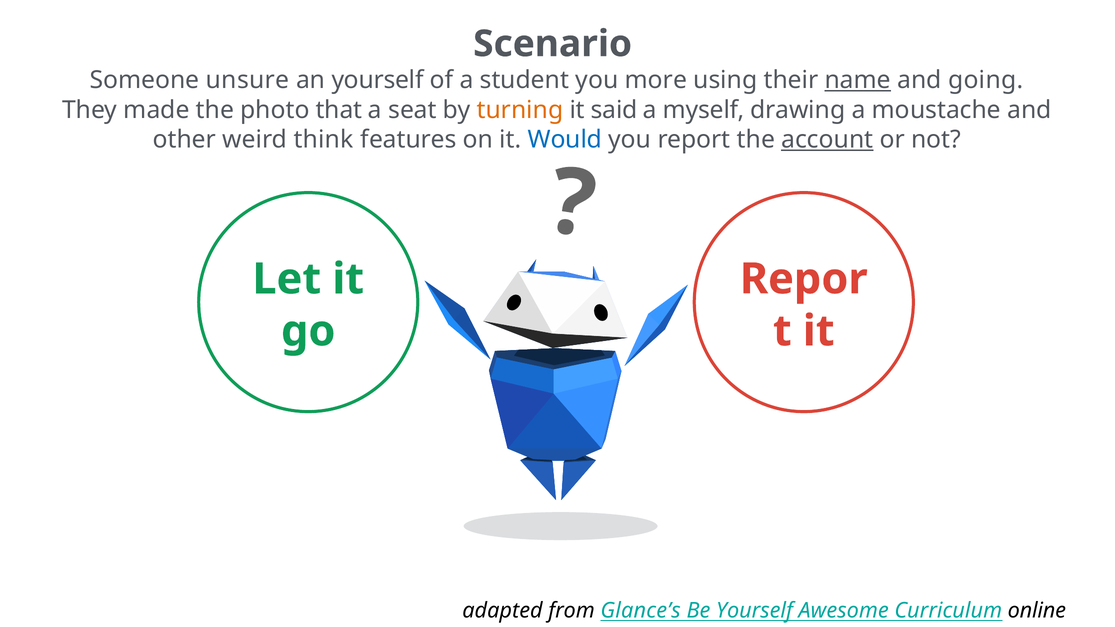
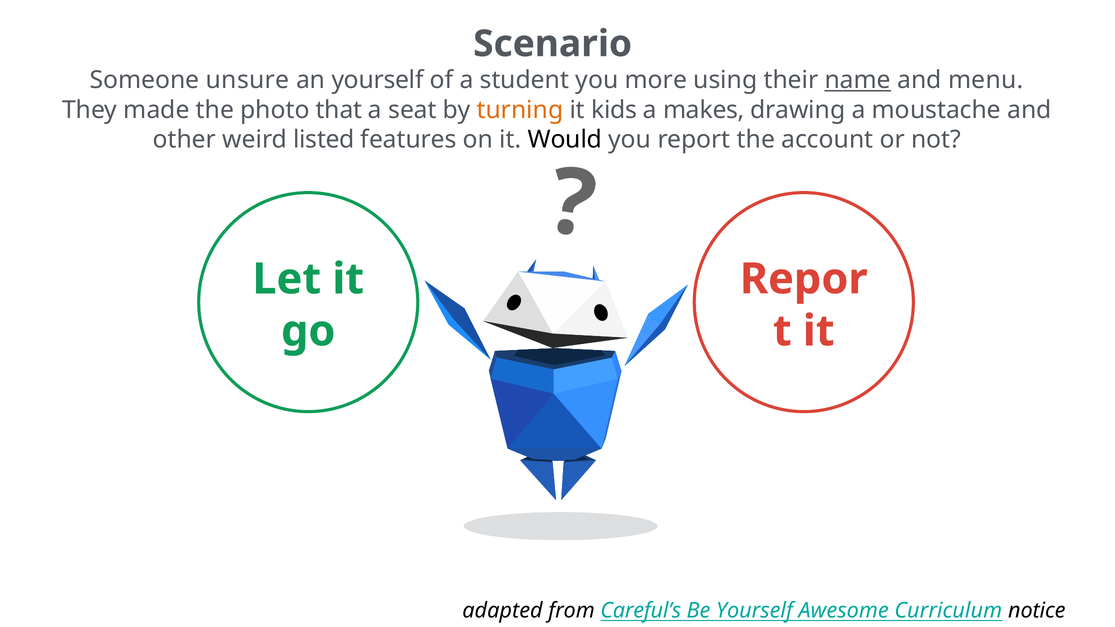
going: going -> menu
said: said -> kids
myself: myself -> makes
think: think -> listed
Would colour: blue -> black
account underline: present -> none
Glance’s: Glance’s -> Careful’s
online: online -> notice
